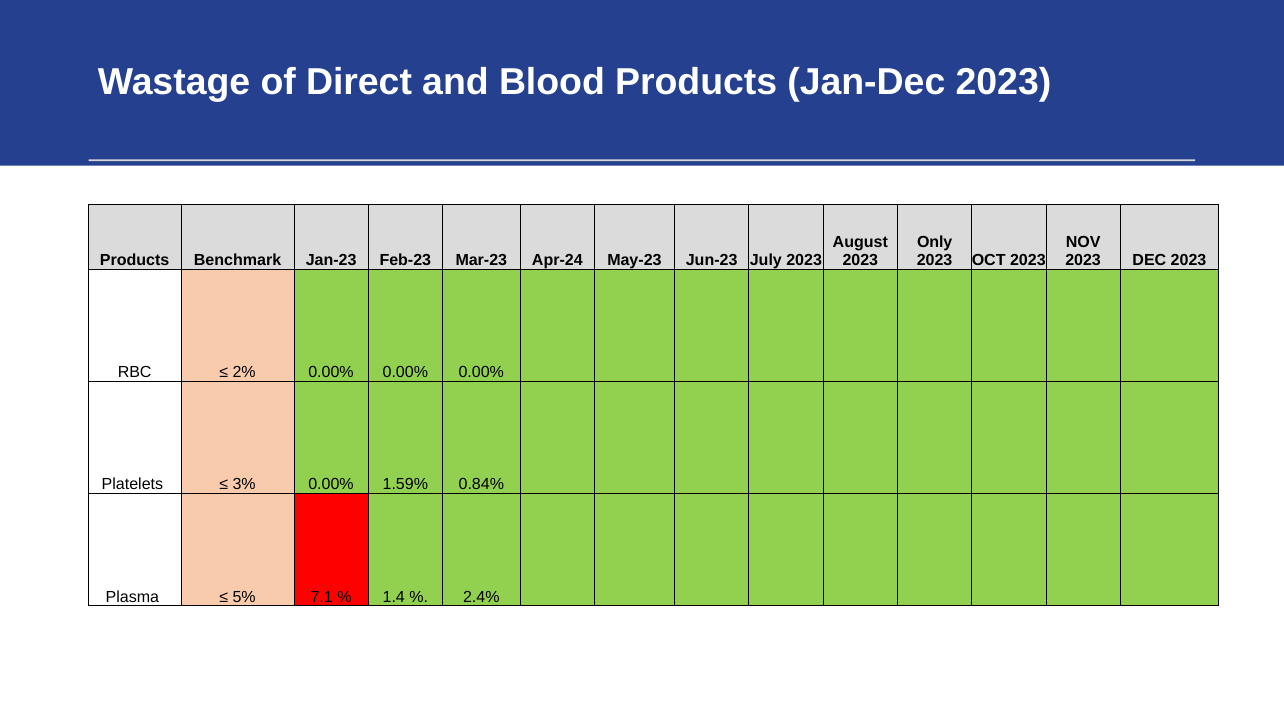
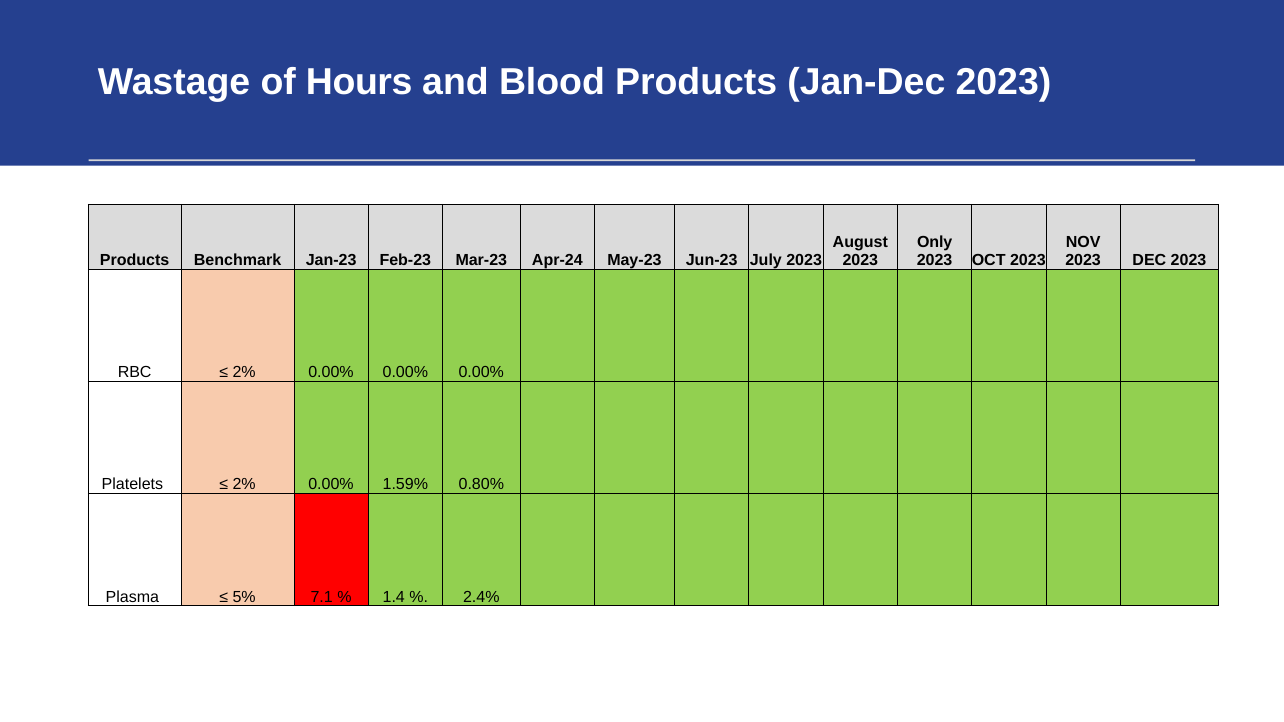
Direct: Direct -> Hours
3% at (244, 485): 3% -> 2%
0.84%: 0.84% -> 0.80%
